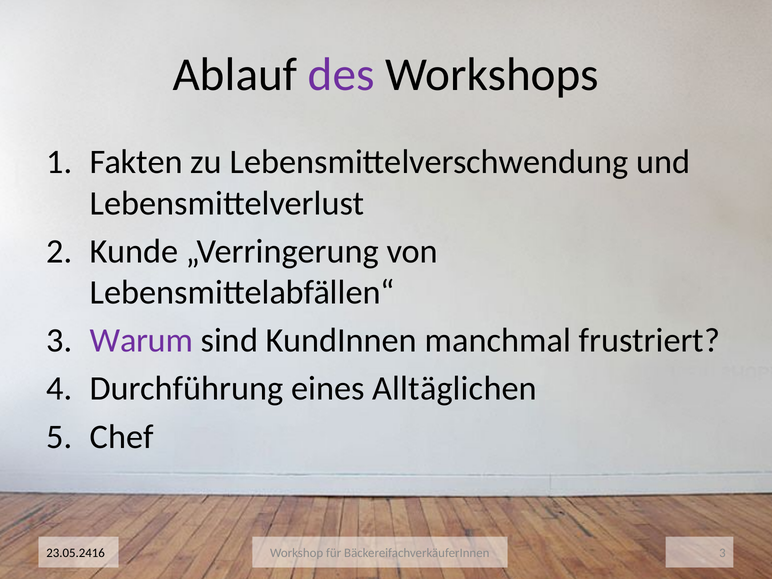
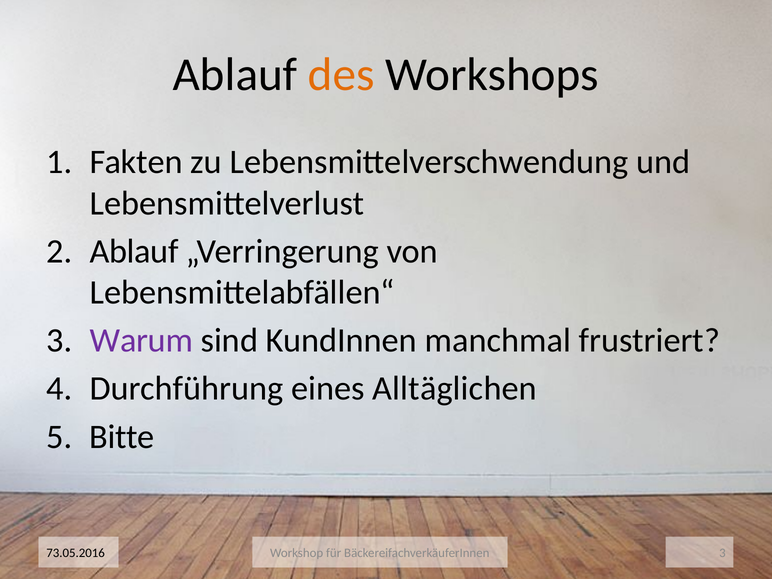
des colour: purple -> orange
Kunde at (134, 251): Kunde -> Ablauf
Chef: Chef -> Bitte
23.05.2416: 23.05.2416 -> 73.05.2016
